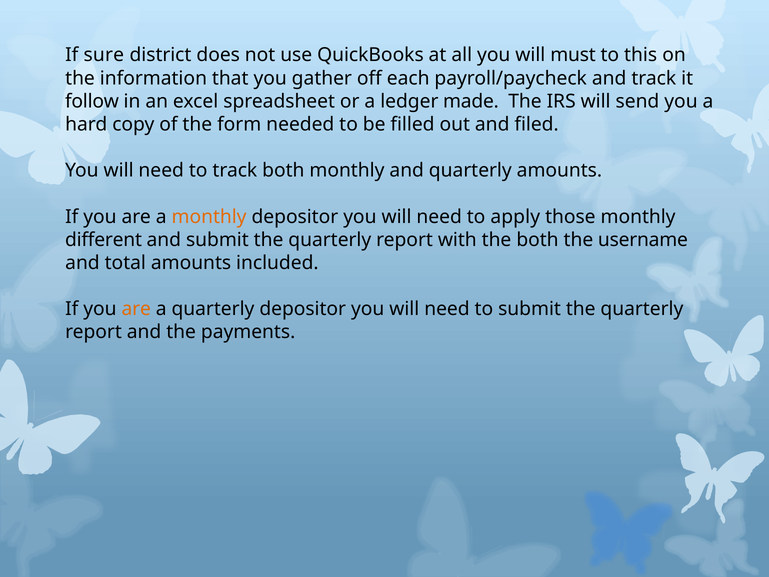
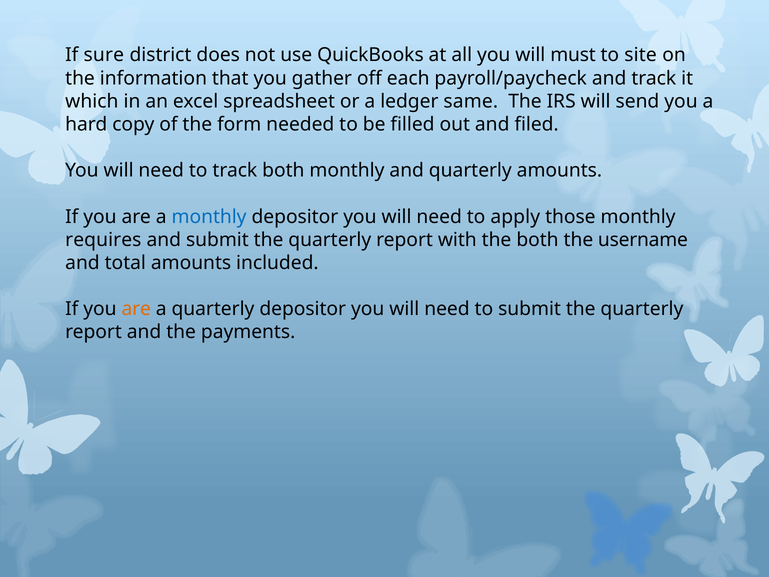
this: this -> site
follow: follow -> which
made: made -> same
monthly at (209, 217) colour: orange -> blue
different: different -> requires
